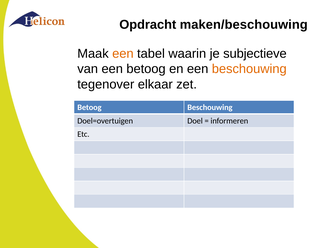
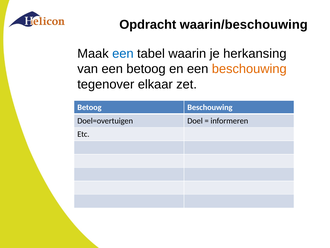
maken/beschouwing: maken/beschouwing -> waarin/beschouwing
een at (123, 53) colour: orange -> blue
subjectieve: subjectieve -> herkansing
